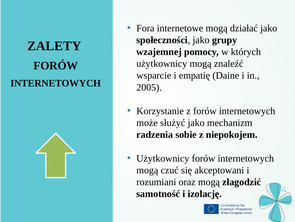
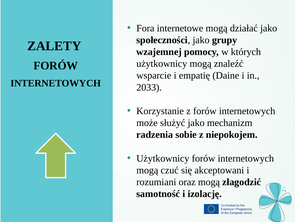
2005: 2005 -> 2033
